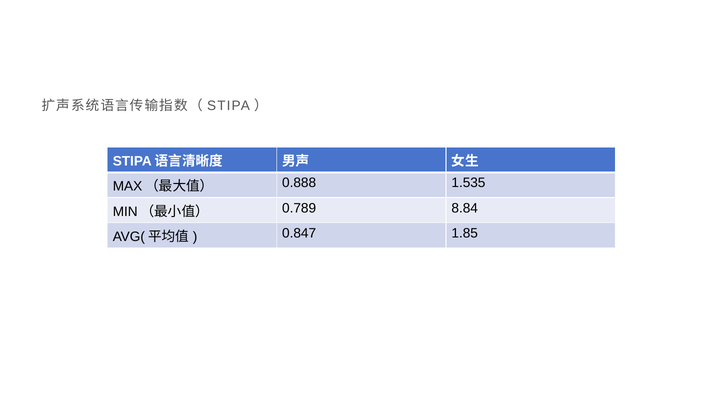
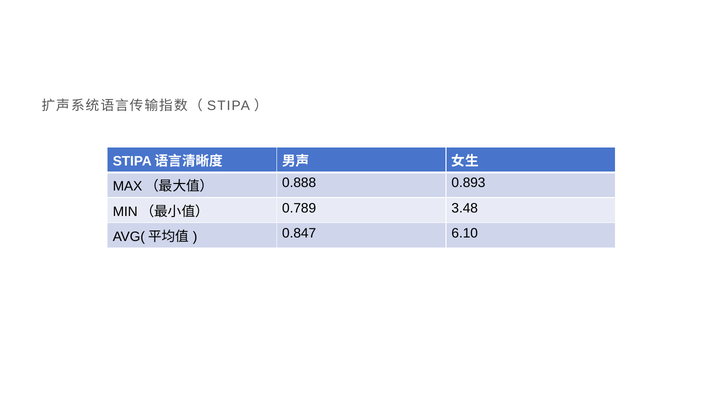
1.535: 1.535 -> 0.893
8.84: 8.84 -> 3.48
1.85: 1.85 -> 6.10
